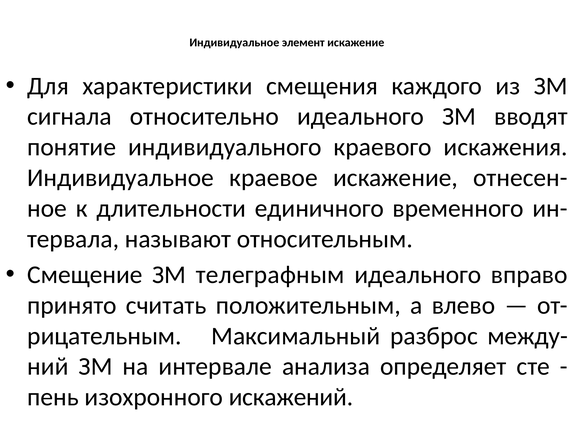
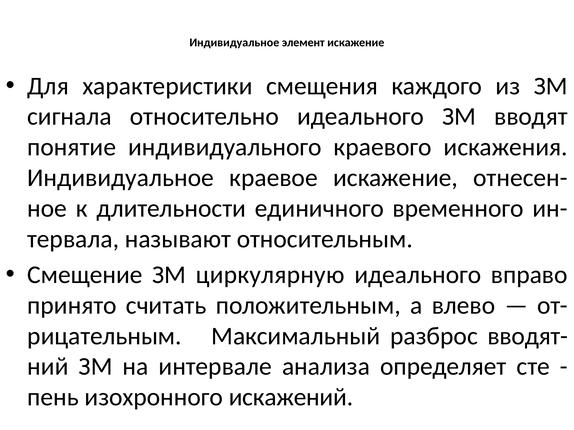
телеграфным: телеграфным -> циркулярную
между-: между- -> вводят-
